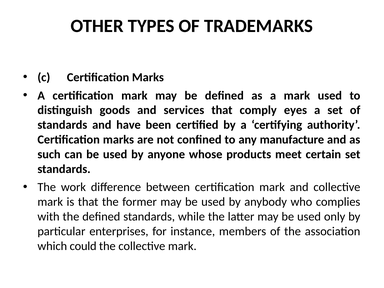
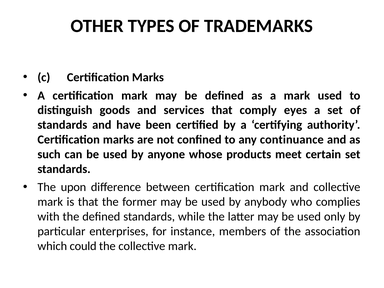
manufacture: manufacture -> continuance
work: work -> upon
